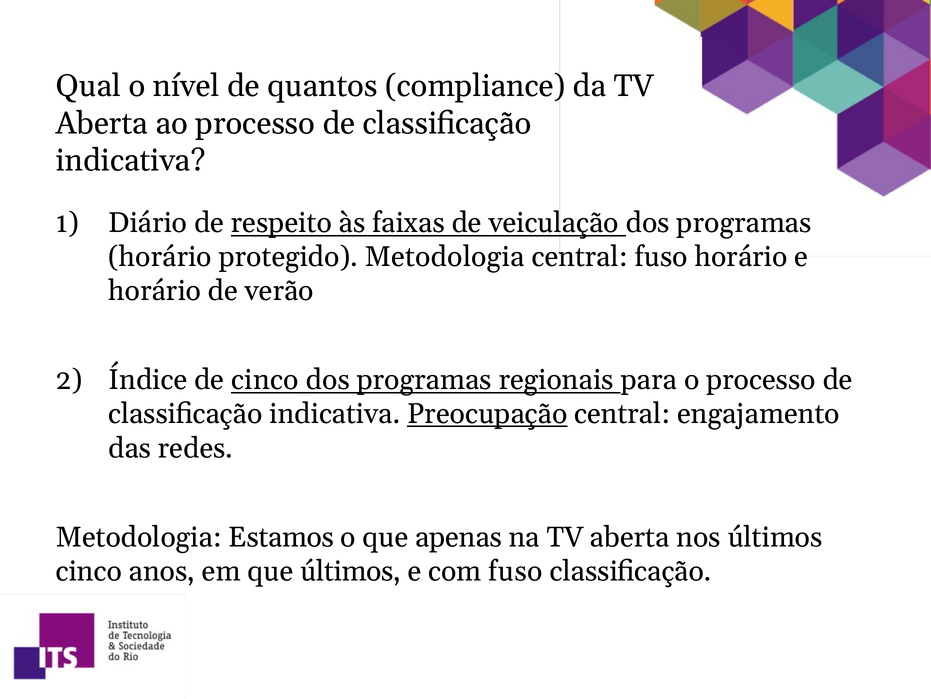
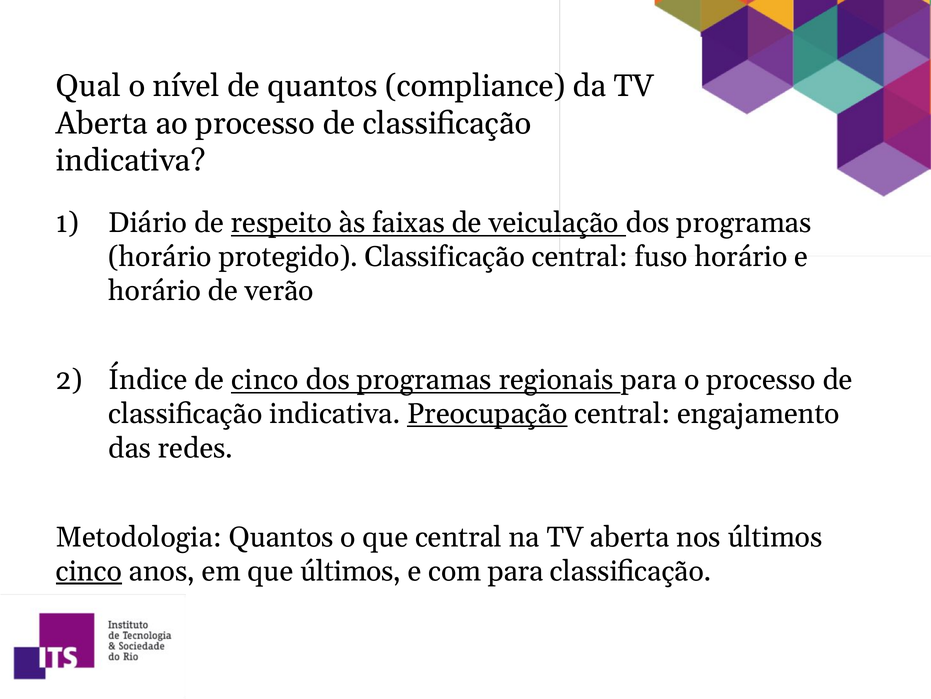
protegido Metodologia: Metodologia -> Classificação
Metodologia Estamos: Estamos -> Quantos
que apenas: apenas -> central
cinco at (89, 571) underline: none -> present
com fuso: fuso -> para
